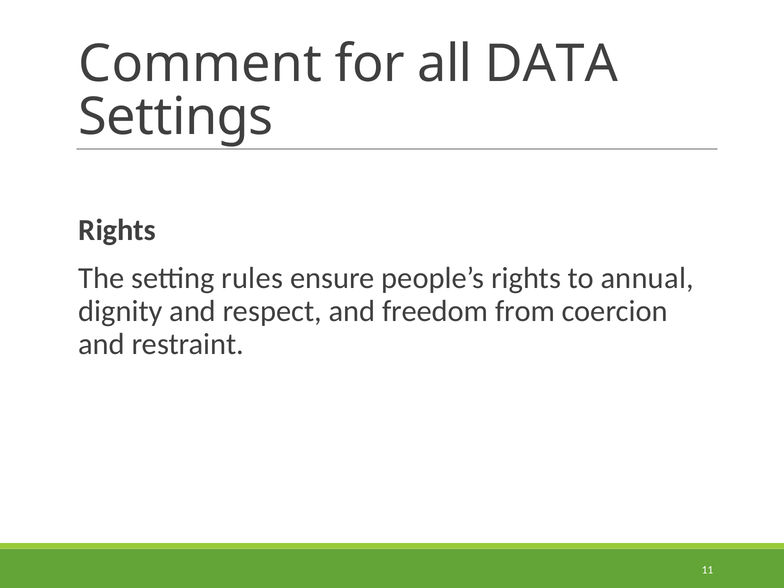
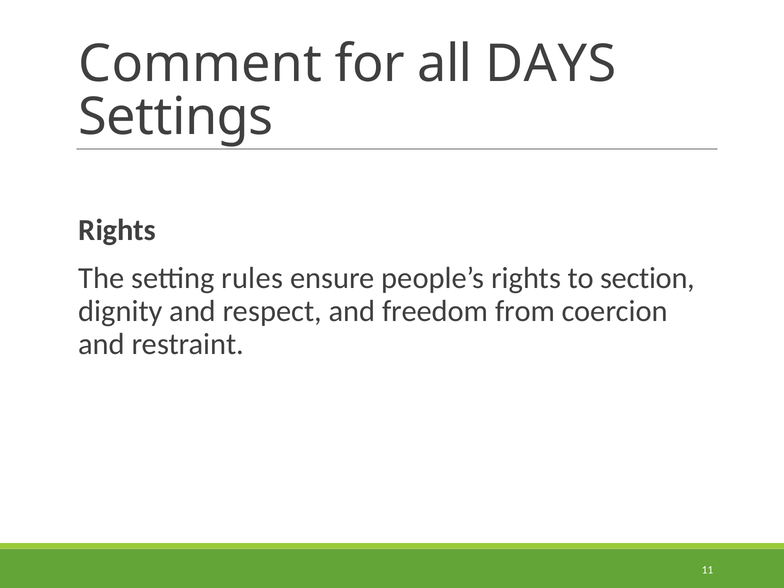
DATA: DATA -> DAYS
annual: annual -> section
